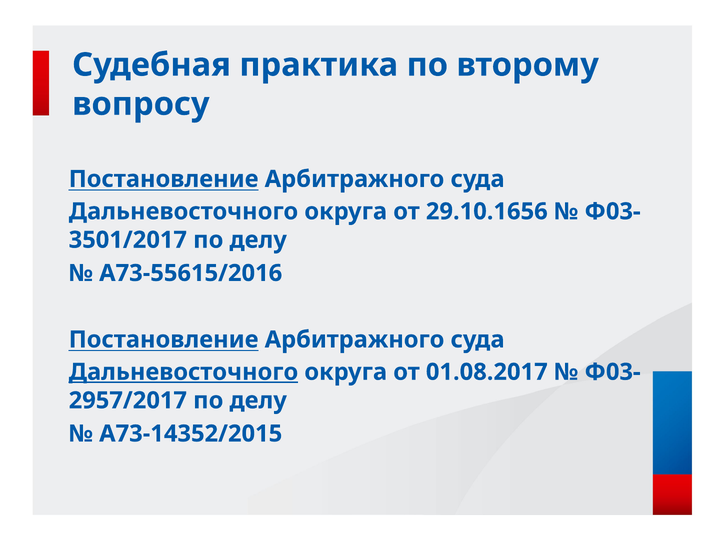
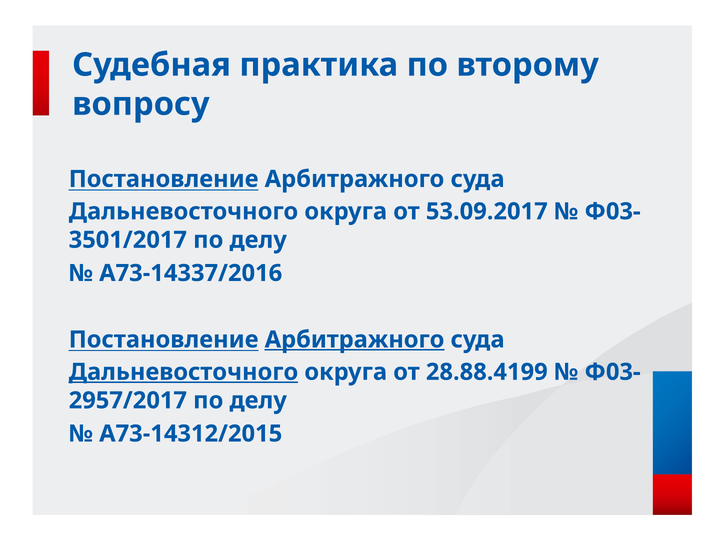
29.10.1656: 29.10.1656 -> 53.09.2017
А73-55615/2016: А73-55615/2016 -> А73-14337/2016
Арбитражного at (355, 340) underline: none -> present
01.08.2017: 01.08.2017 -> 28.88.4199
А73-14352/2015: А73-14352/2015 -> А73-14312/2015
